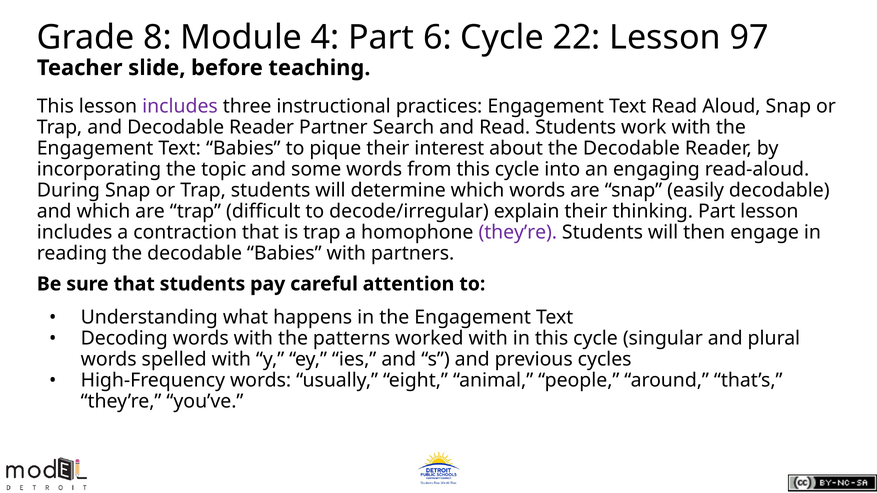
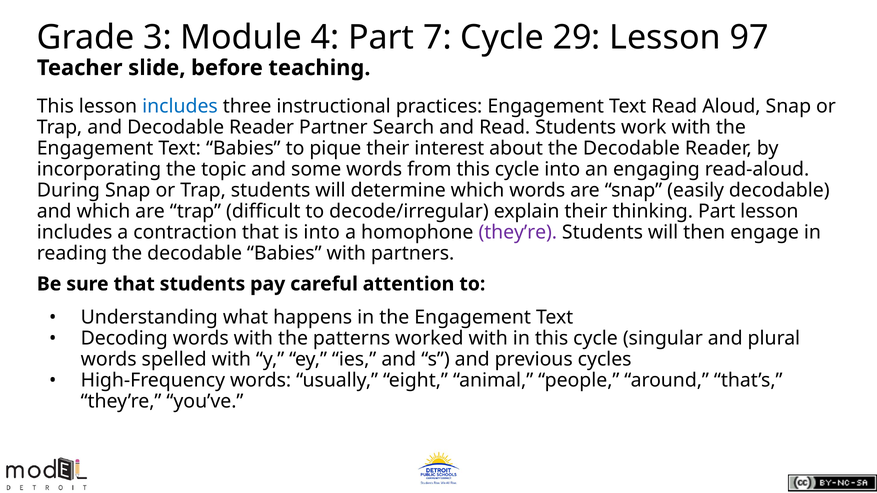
8: 8 -> 3
6: 6 -> 7
22: 22 -> 29
includes at (180, 106) colour: purple -> blue
is trap: trap -> into
